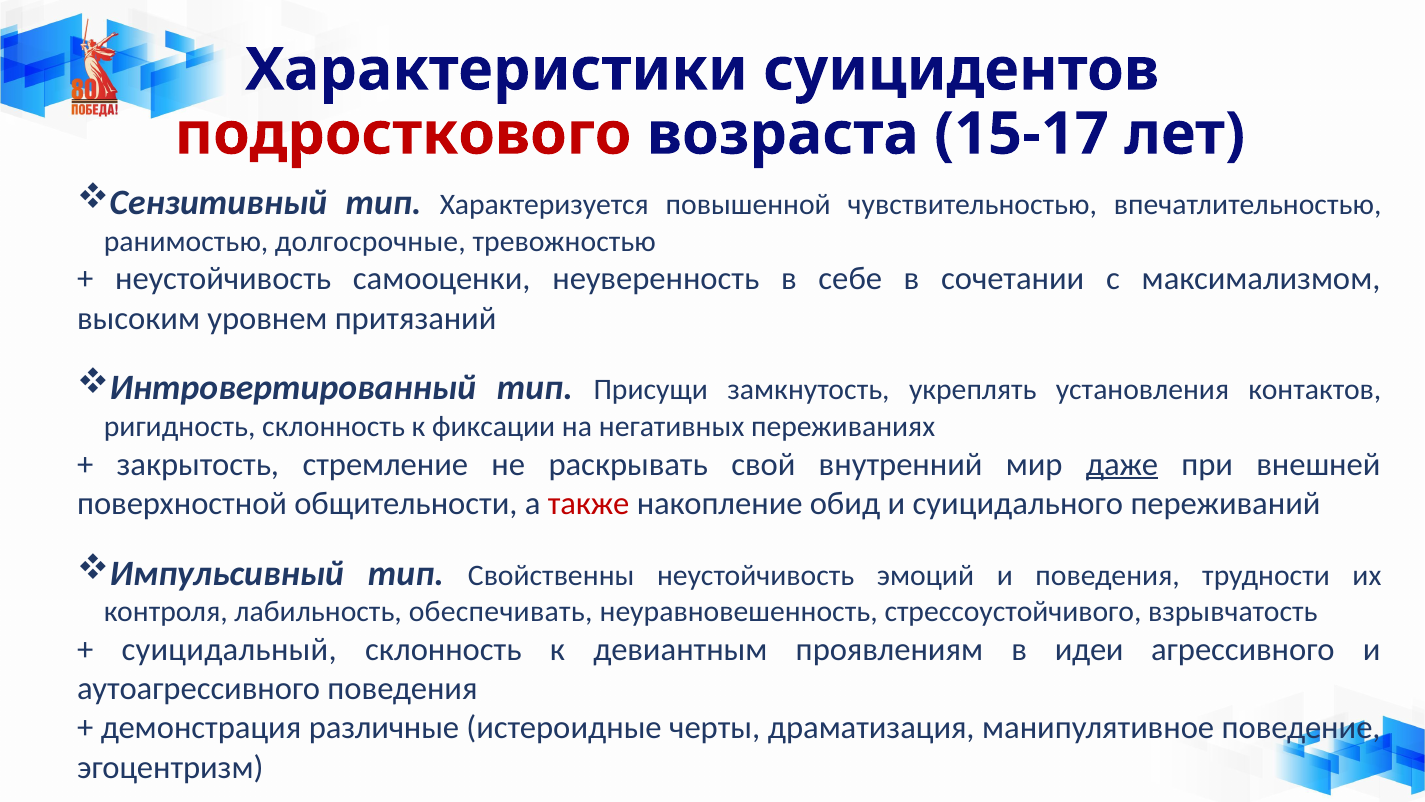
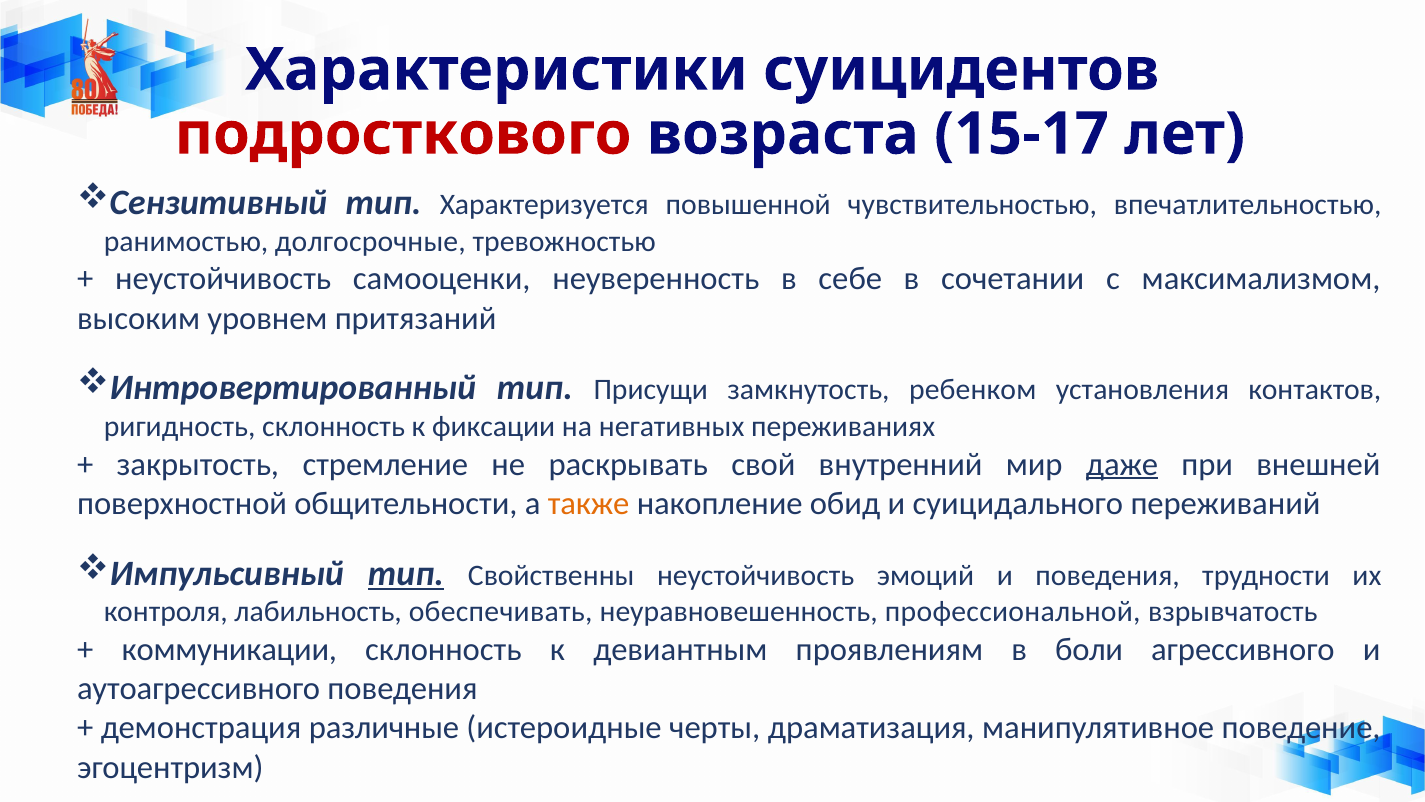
укреплять: укреплять -> ребенком
также colour: red -> orange
тип at (406, 573) underline: none -> present
стрессоустойчивого: стрессоустойчивого -> профессиональной
суицидальный: суицидальный -> коммуникации
идеи: идеи -> боли
